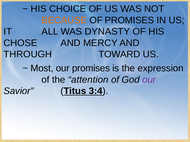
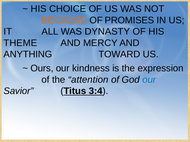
CHOSE: CHOSE -> THEME
THROUGH: THROUGH -> ANYTHING
Most: Most -> Ours
our promises: promises -> kindness
our at (149, 80) colour: purple -> blue
